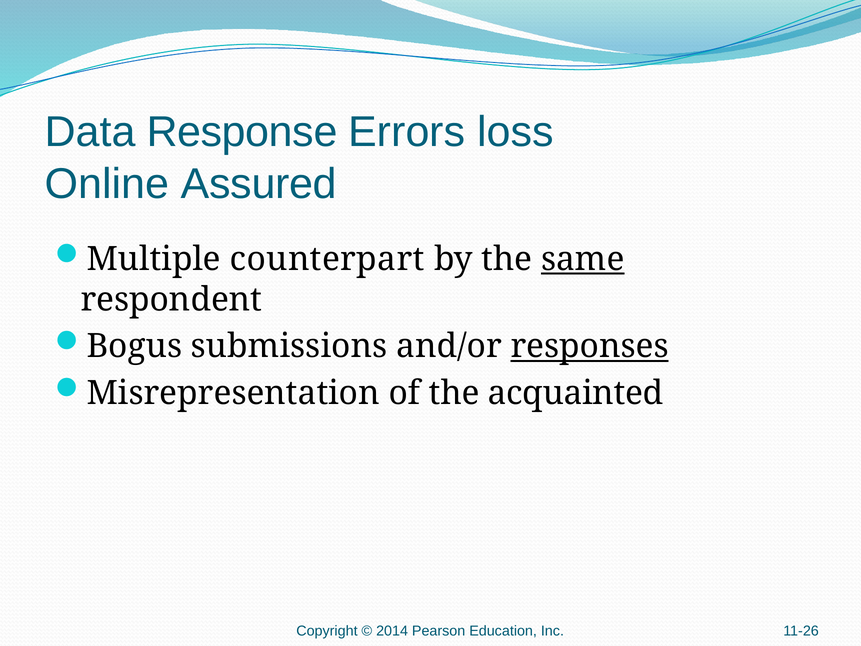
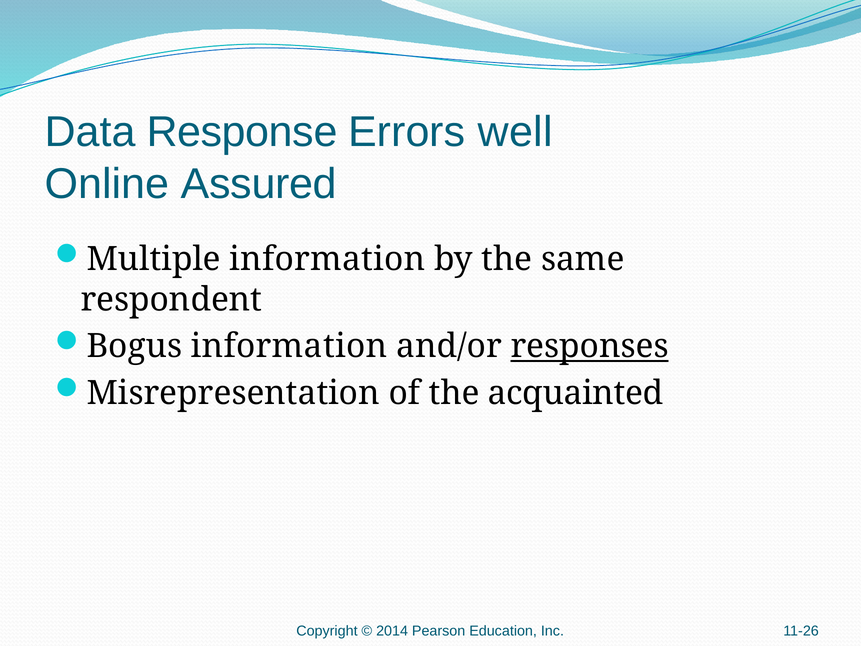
loss: loss -> well
Multiple counterpart: counterpart -> information
same underline: present -> none
Bogus submissions: submissions -> information
